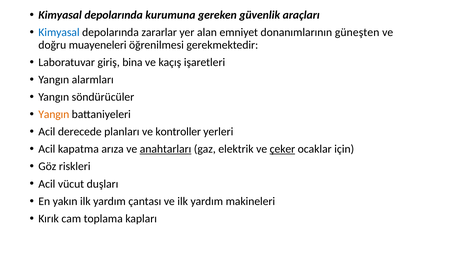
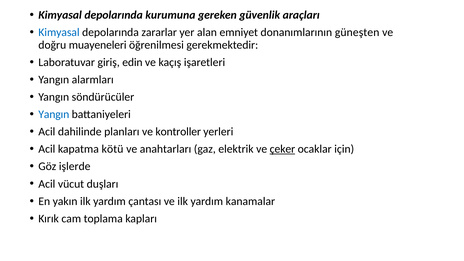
bina: bina -> edin
Yangın at (54, 114) colour: orange -> blue
derecede: derecede -> dahilinde
arıza: arıza -> kötü
anahtarları underline: present -> none
riskleri: riskleri -> işlerde
makineleri: makineleri -> kanamalar
